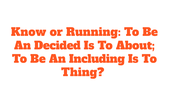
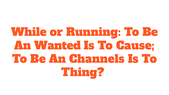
Know: Know -> While
Decided: Decided -> Wanted
About: About -> Cause
Including: Including -> Channels
